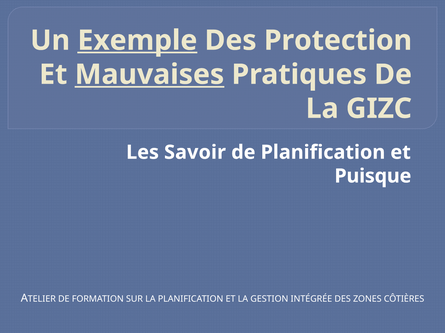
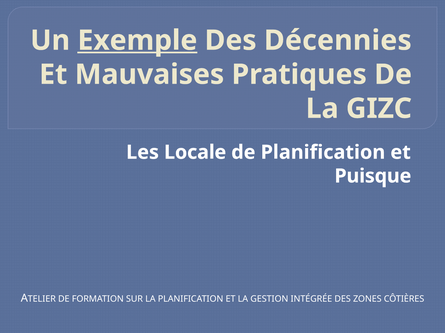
Protection: Protection -> Décennies
Mauvaises underline: present -> none
Savoir: Savoir -> Locale
